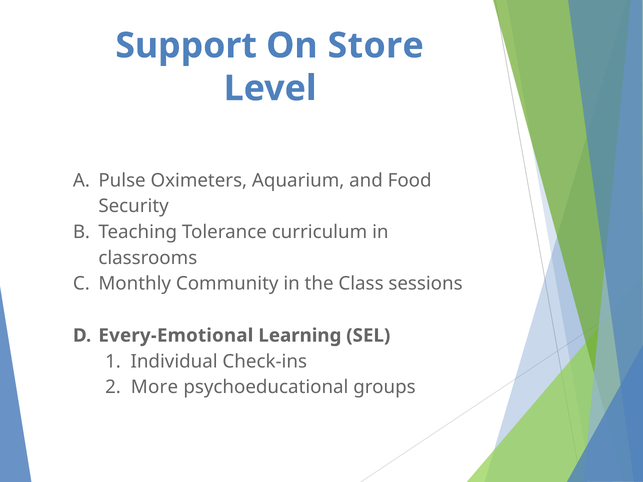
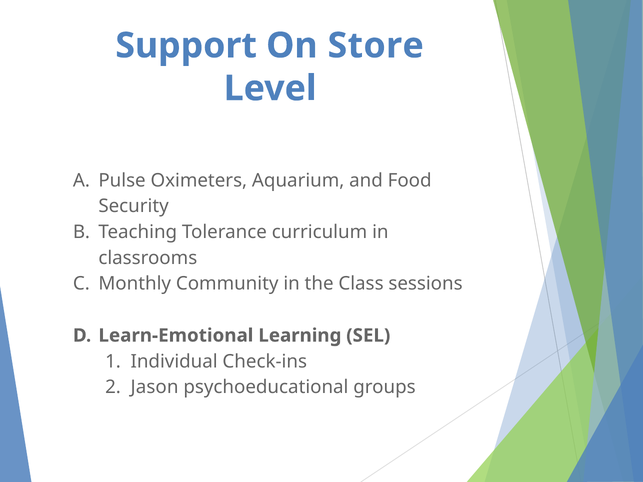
Every-Emotional: Every-Emotional -> Learn-Emotional
More: More -> Jason
